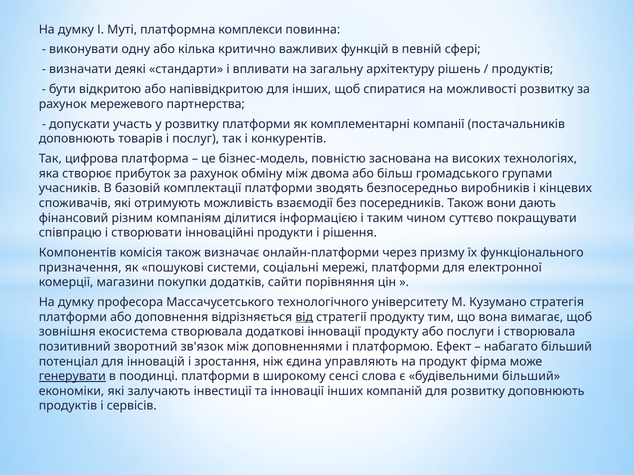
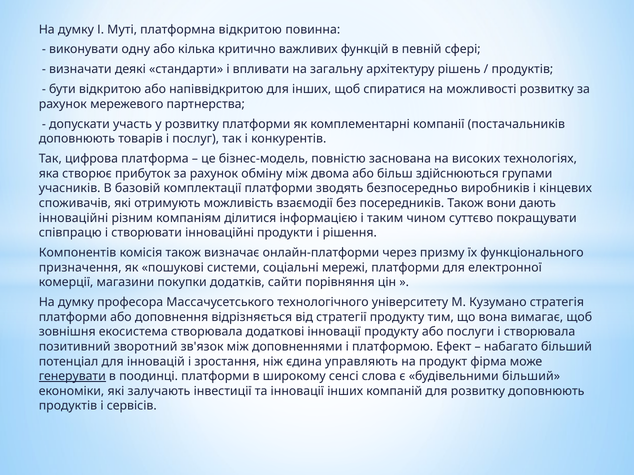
платформна комплекси: комплекси -> відкритою
громадського: громадського -> здійснюються
фінансовий at (74, 218): фінансовий -> інноваційні
від underline: present -> none
